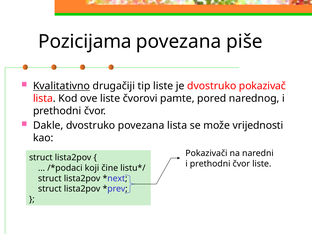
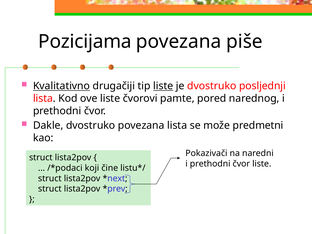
liste at (163, 86) underline: none -> present
pokazivač: pokazivač -> posljednji
vrijednosti: vrijednosti -> predmetni
